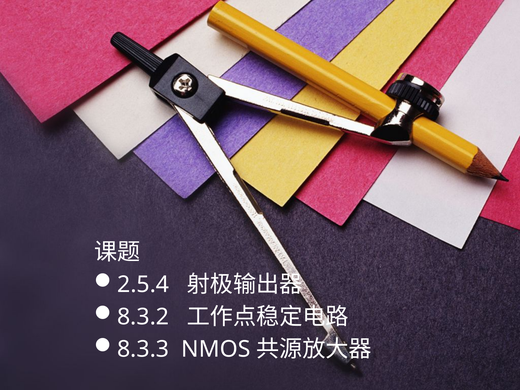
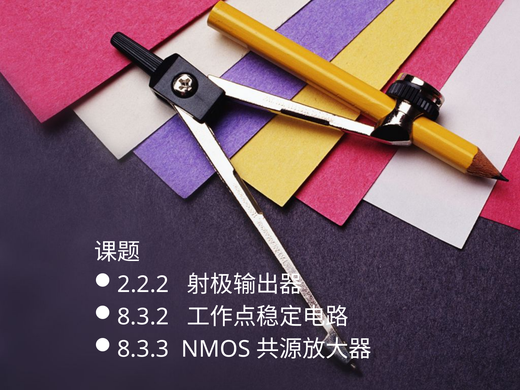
2.5.4: 2.5.4 -> 2.2.2
